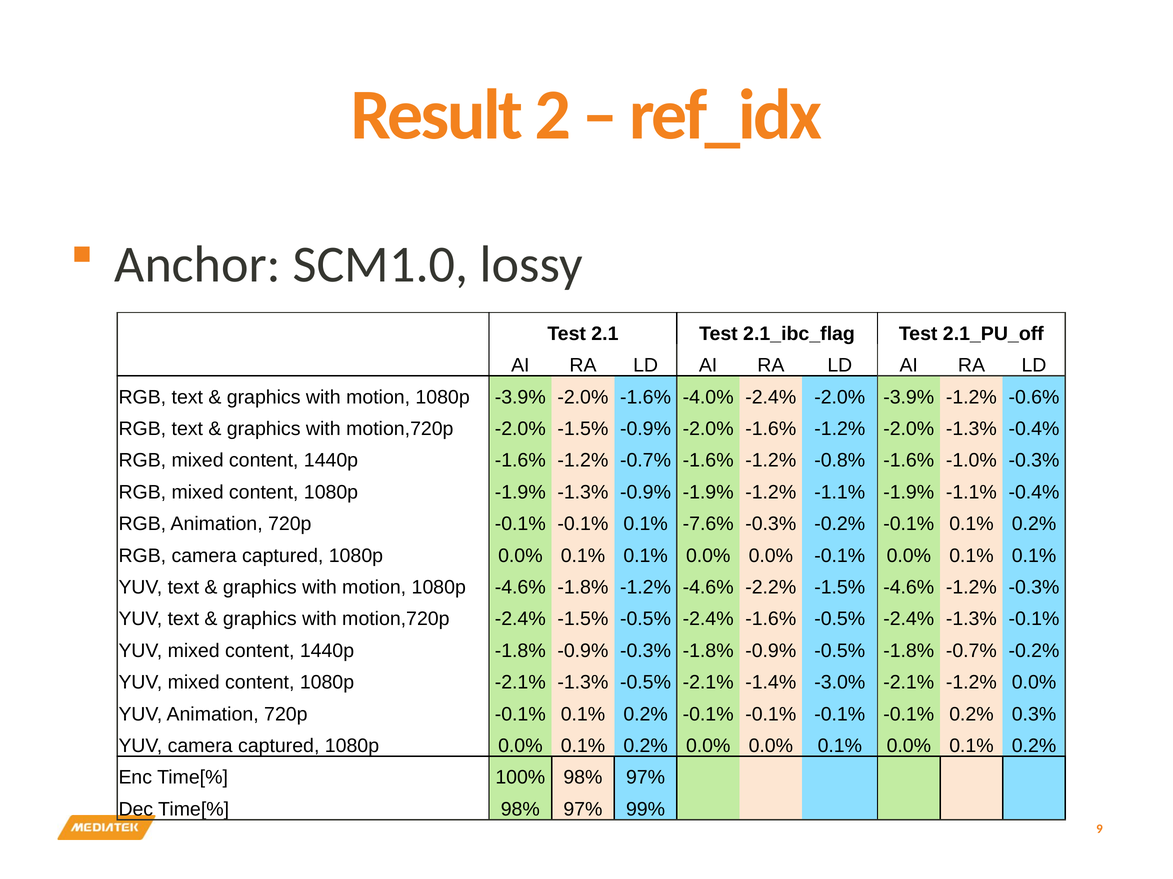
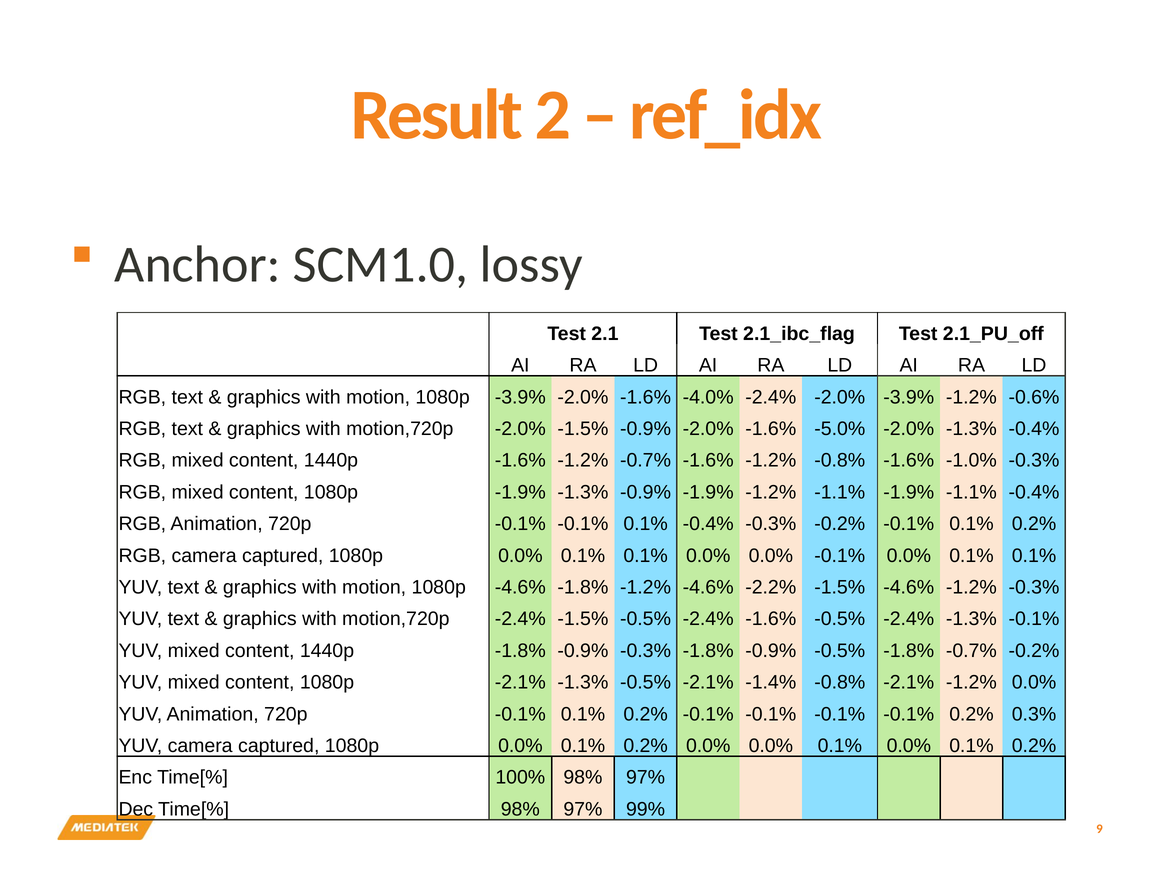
-2.0% -1.6% -1.2%: -1.2% -> -5.0%
0.1% -7.6%: -7.6% -> -0.4%
-1.4% -3.0%: -3.0% -> -0.8%
